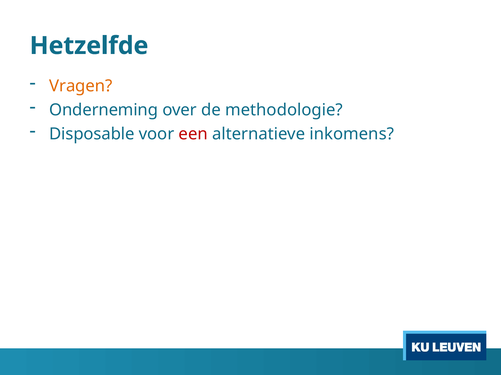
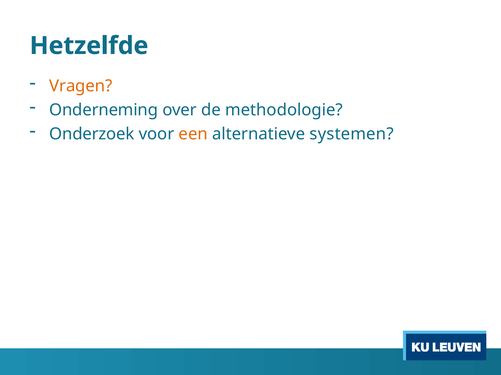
Disposable: Disposable -> Onderzoek
een colour: red -> orange
inkomens: inkomens -> systemen
